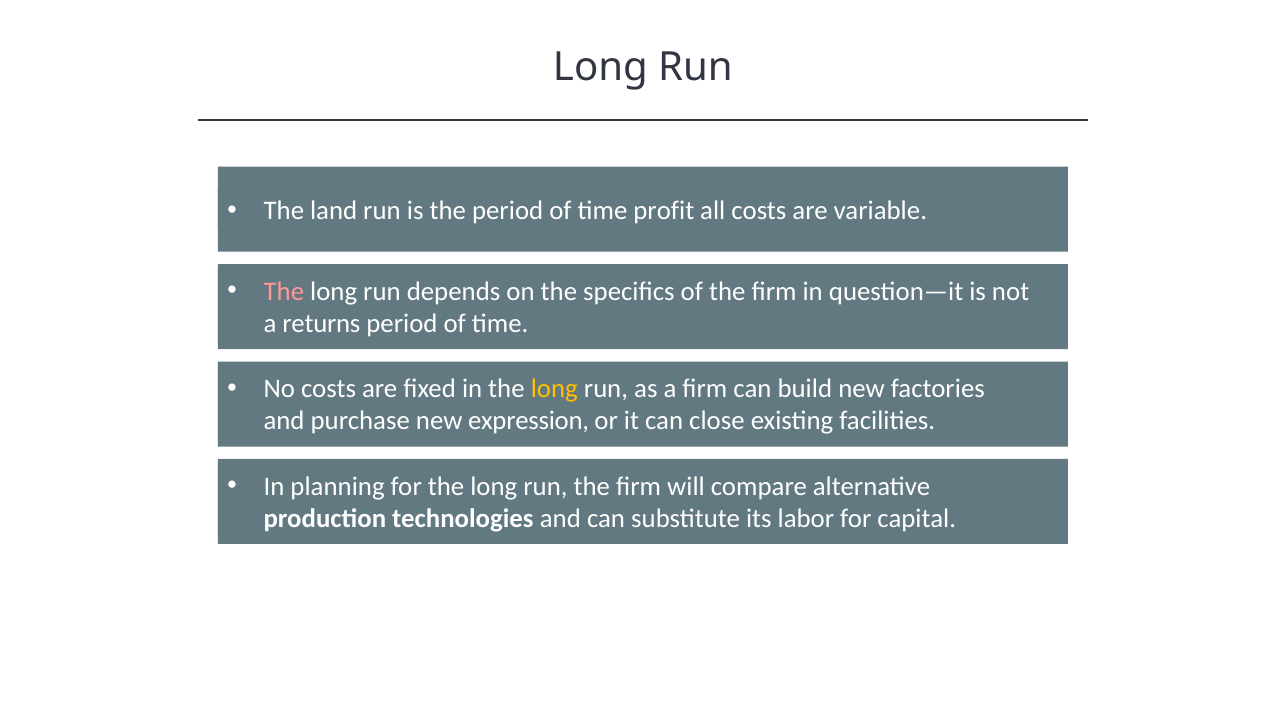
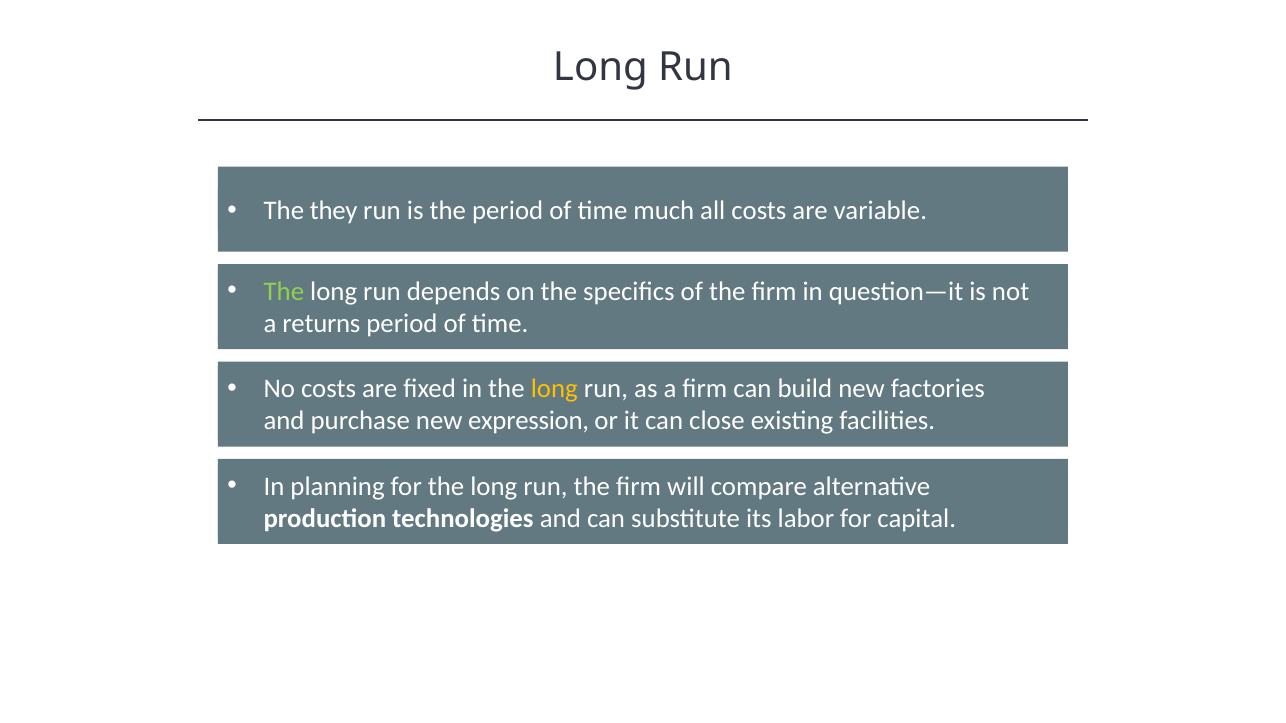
land: land -> they
profit: profit -> much
The at (284, 292) colour: pink -> light green
